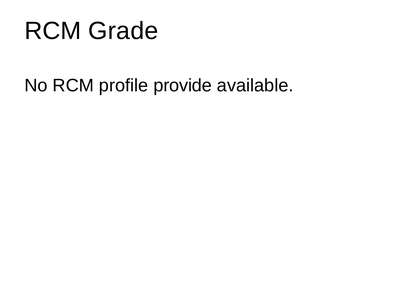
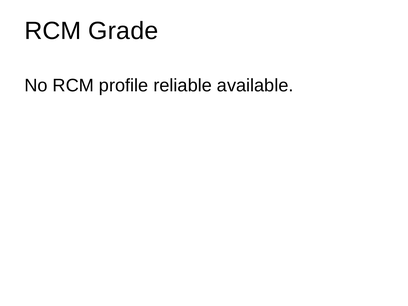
provide: provide -> reliable
